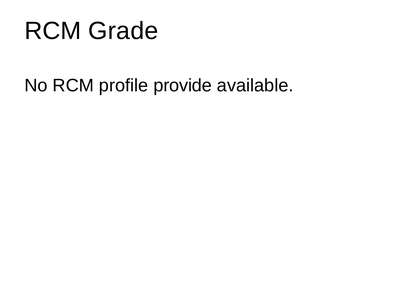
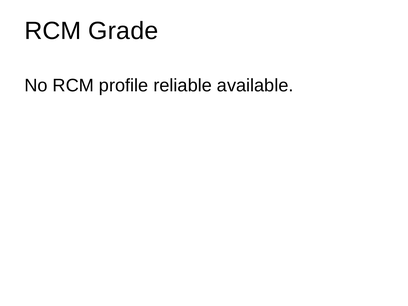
provide: provide -> reliable
